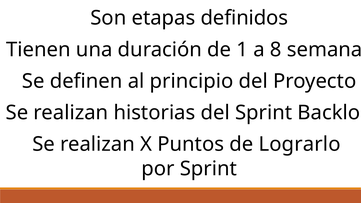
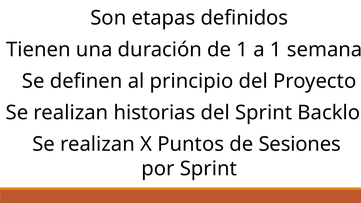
a 8: 8 -> 1
Lograrlo: Lograrlo -> Sesiones
